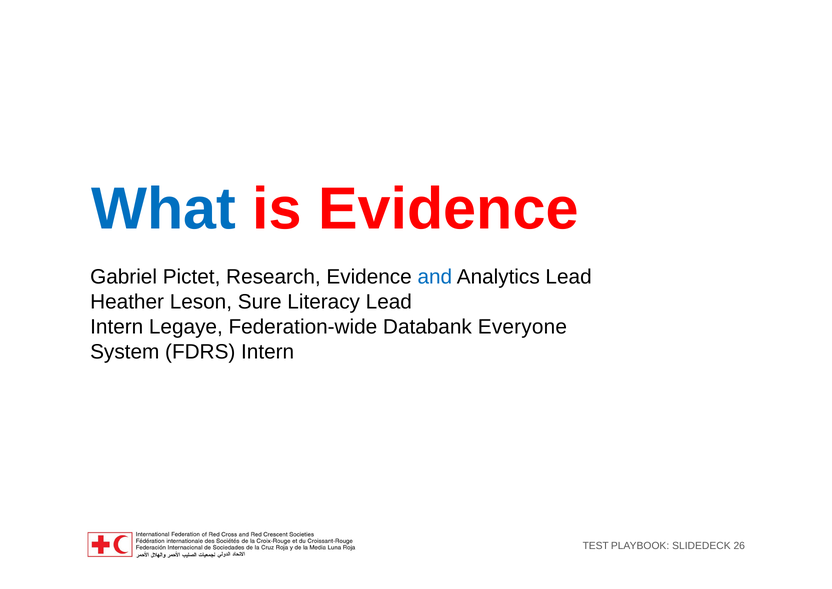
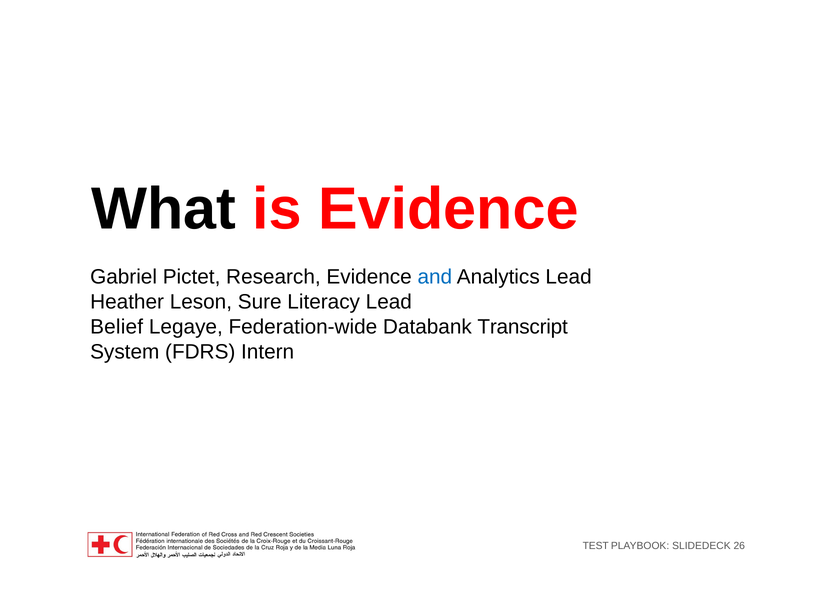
What colour: blue -> black
Intern at (117, 327): Intern -> Belief
Everyone: Everyone -> Transcript
